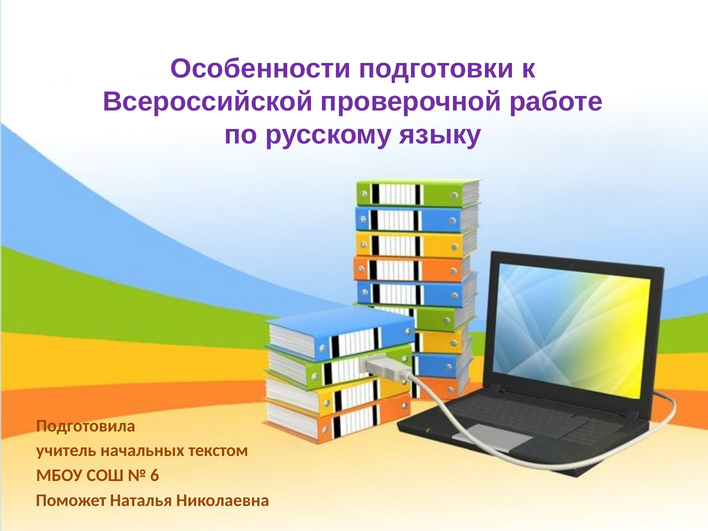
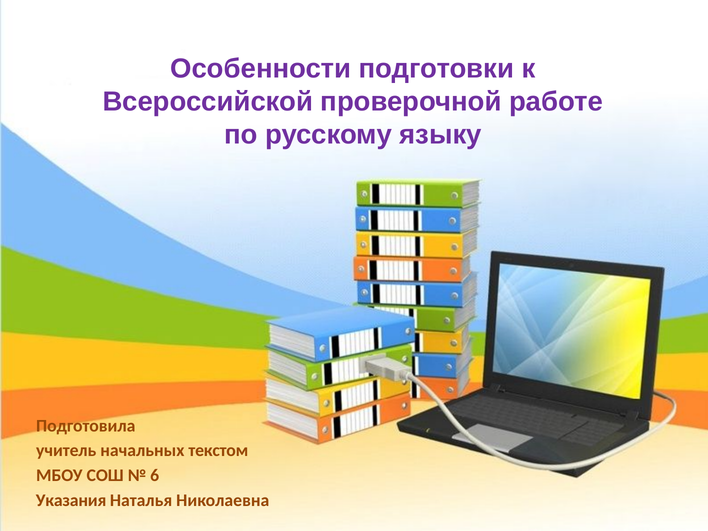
Поможет: Поможет -> Указания
